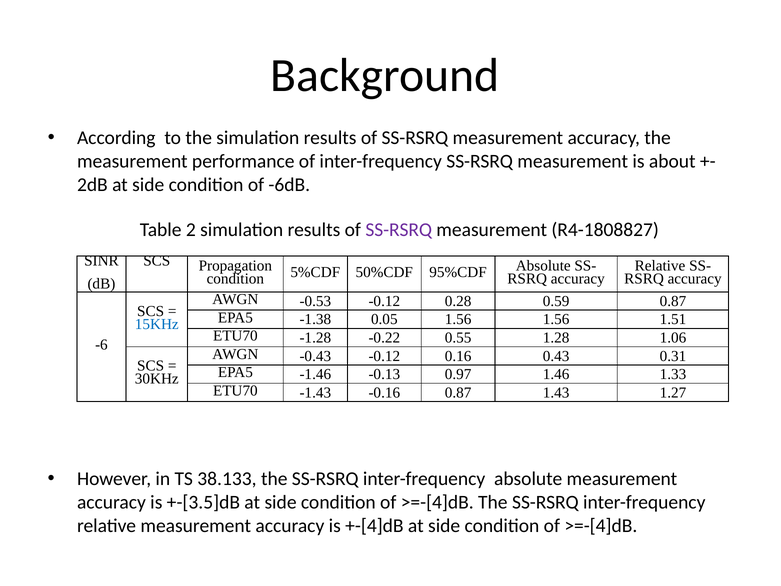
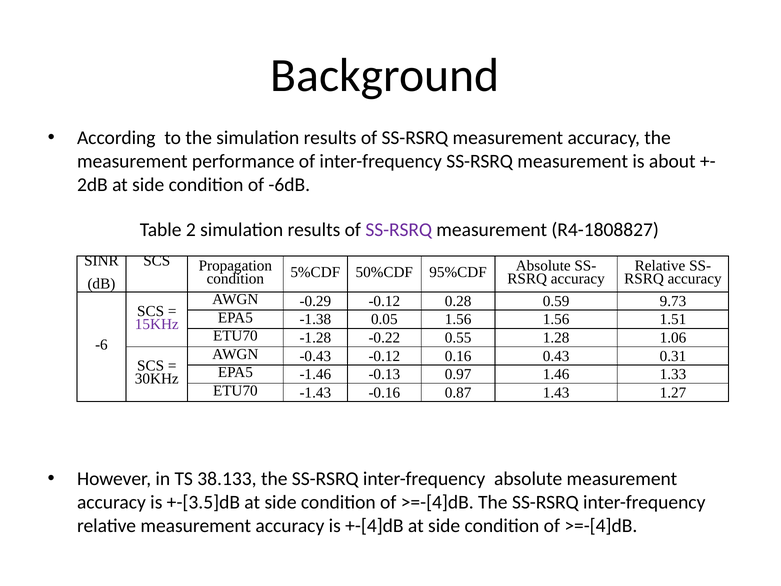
-0.53: -0.53 -> -0.29
0.59 0.87: 0.87 -> 9.73
15KHz colour: blue -> purple
